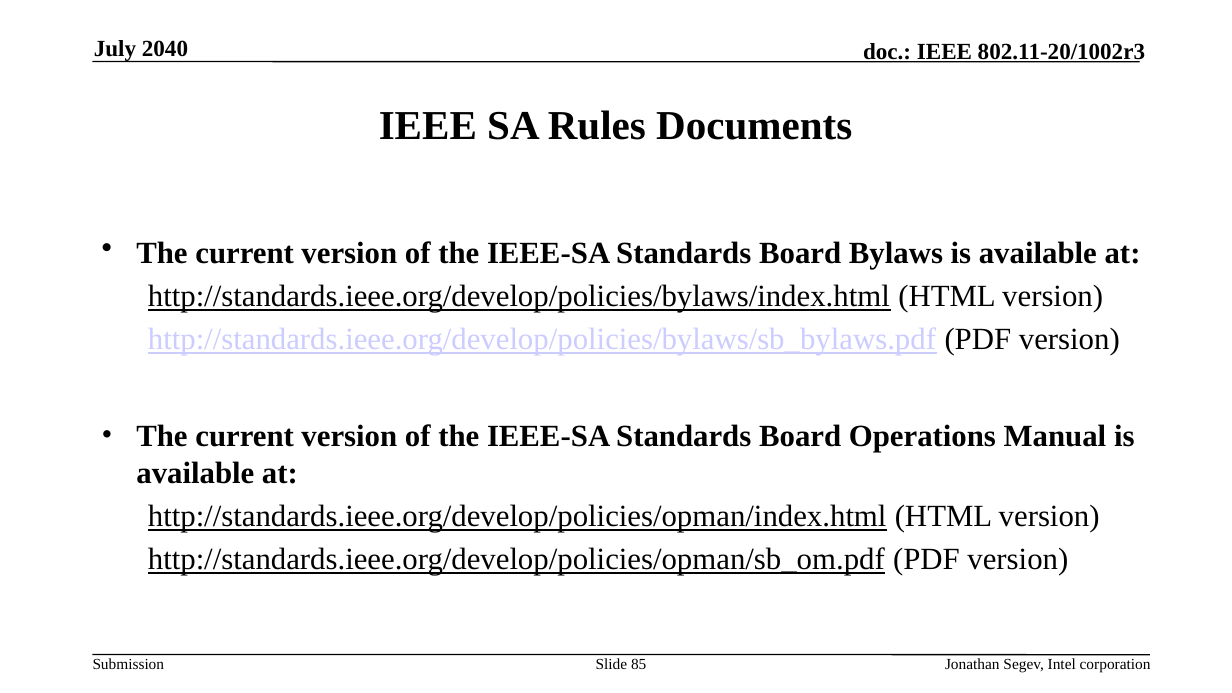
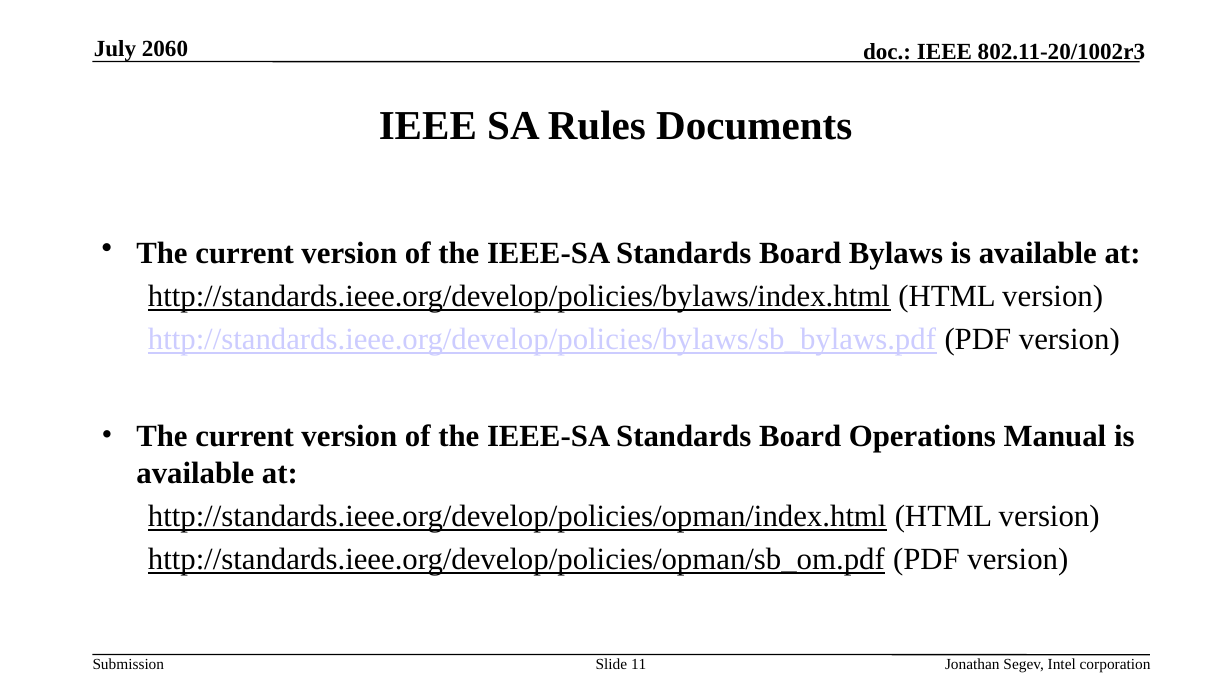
2040: 2040 -> 2060
85: 85 -> 11
